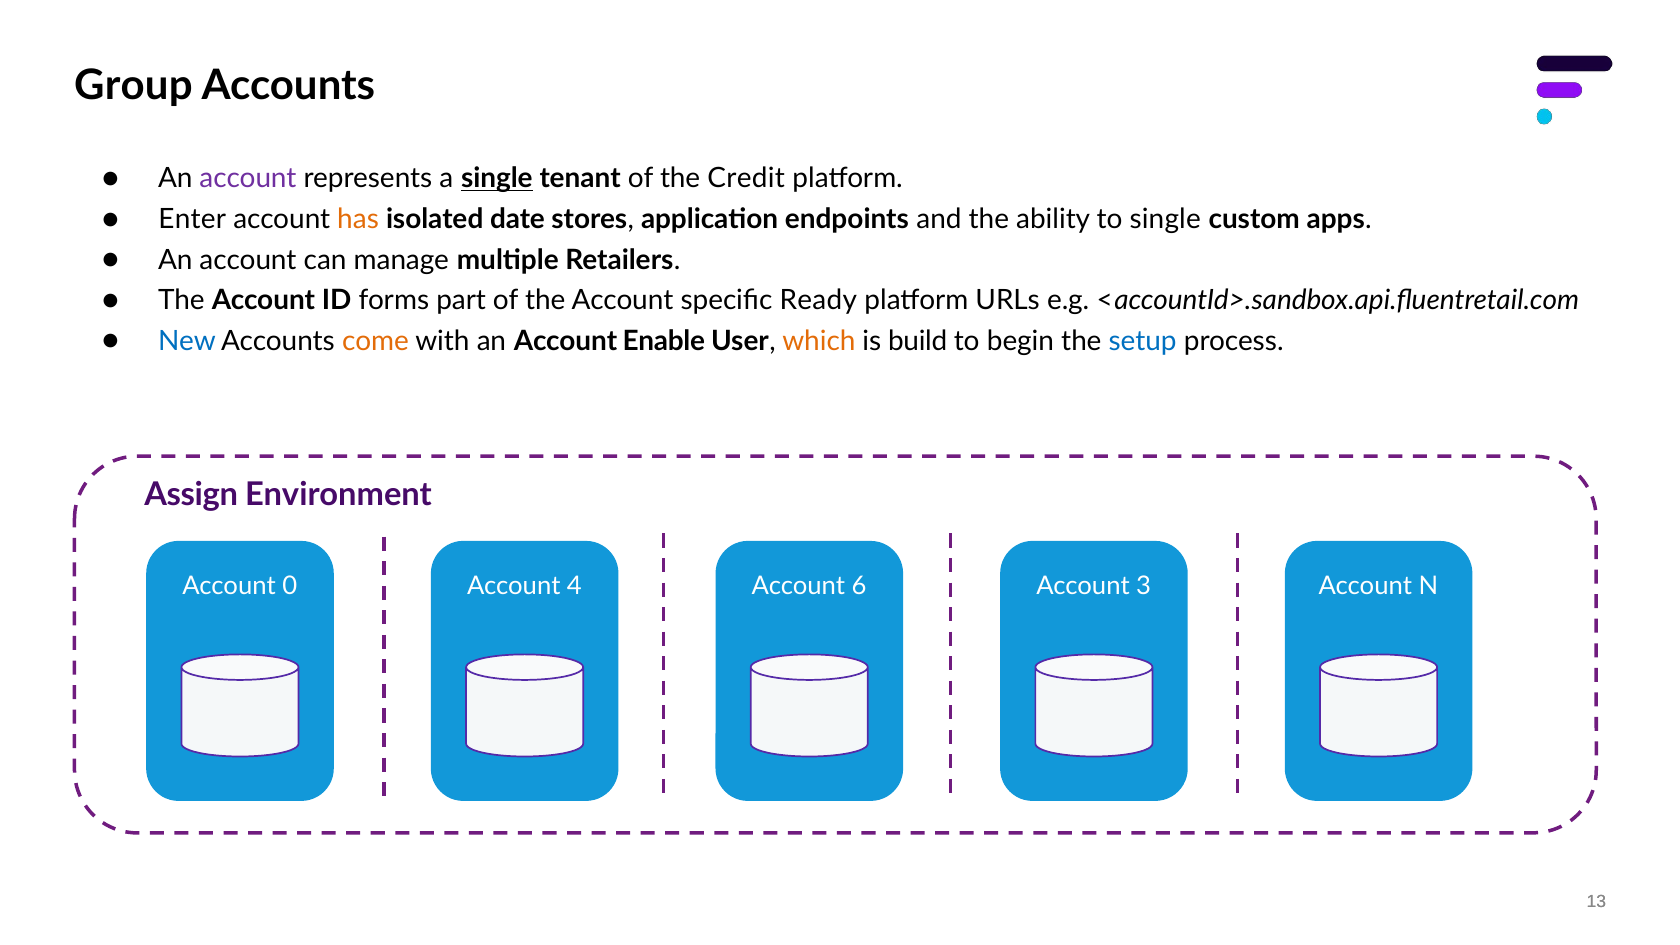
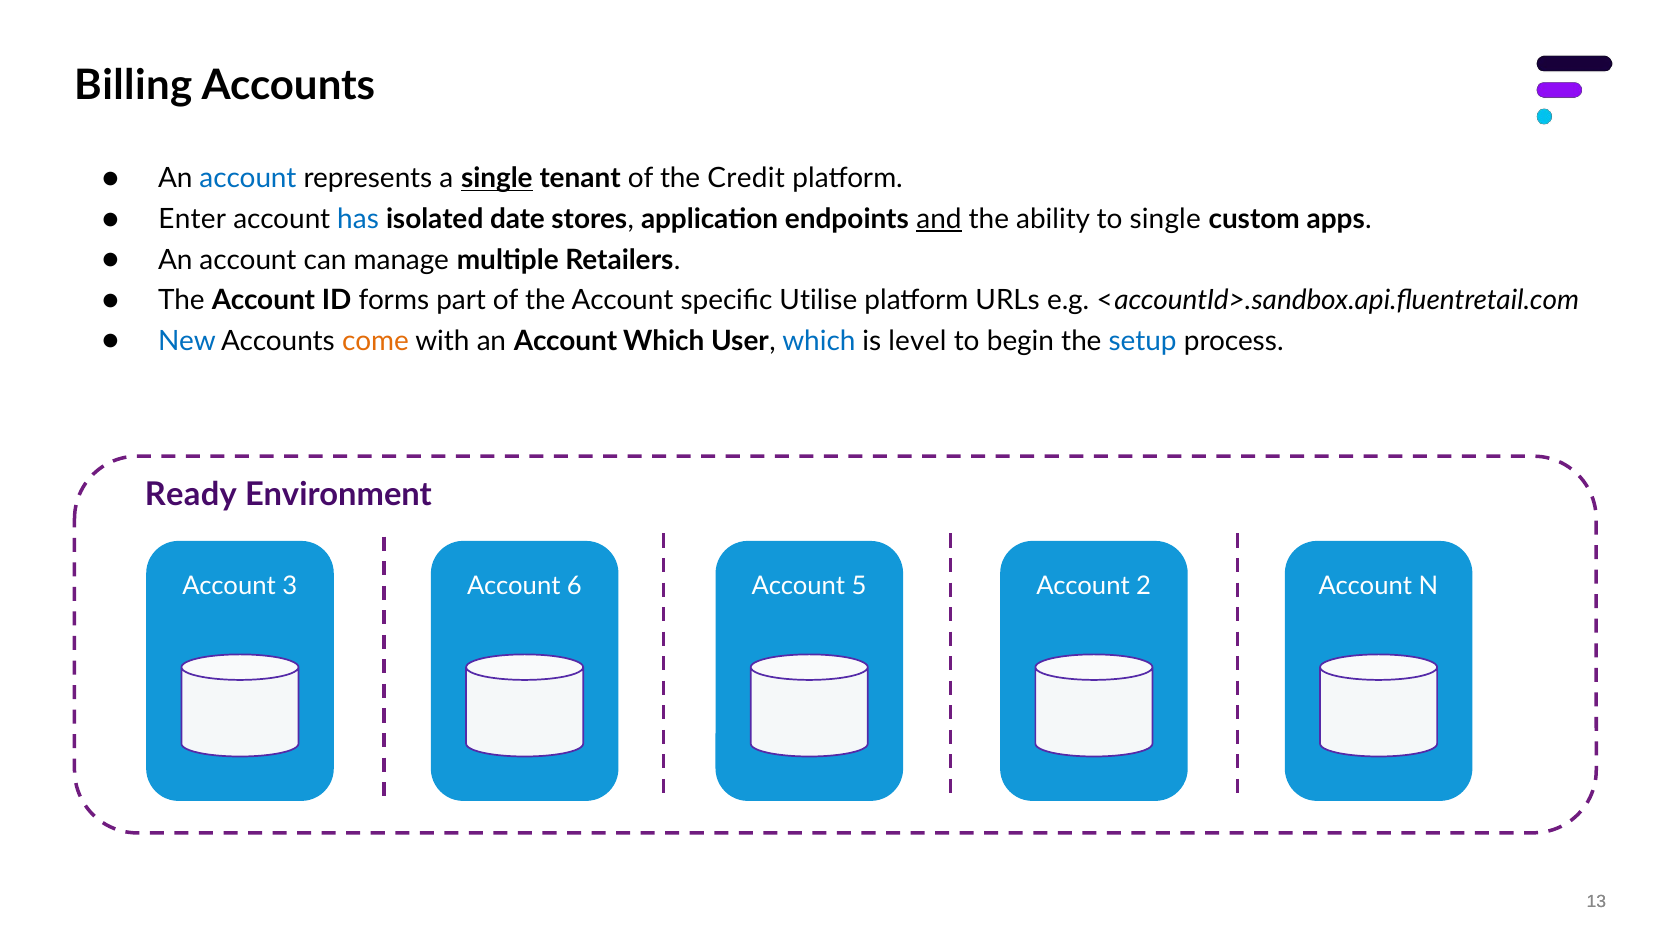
Group: Group -> Billing
account at (248, 179) colour: purple -> blue
has colour: orange -> blue
and underline: none -> present
Ready: Ready -> Utilise
Account Enable: Enable -> Which
which at (819, 341) colour: orange -> blue
build: build -> level
Assign: Assign -> Ready
0: 0 -> 3
4: 4 -> 6
6: 6 -> 5
3: 3 -> 2
